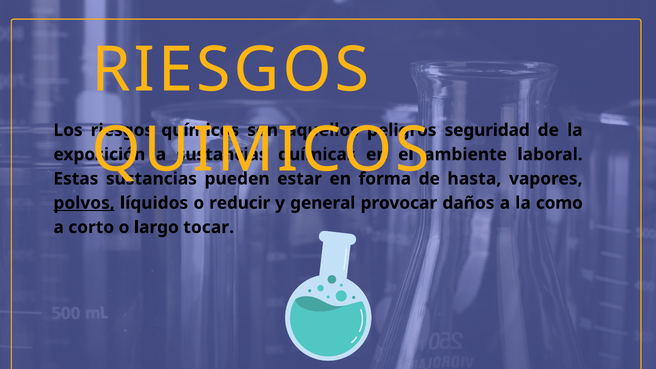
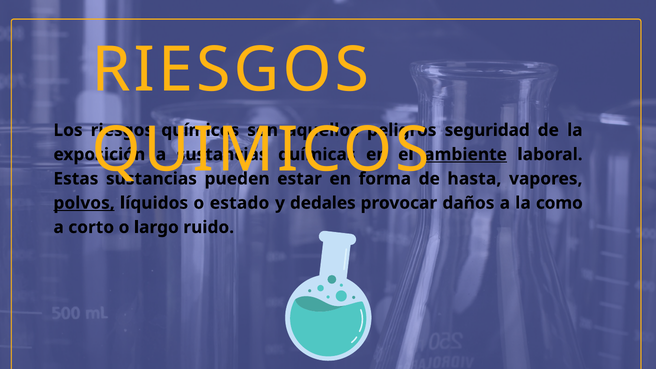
ambiente underline: none -> present
reducir: reducir -> estado
general: general -> dedales
tocar: tocar -> ruido
